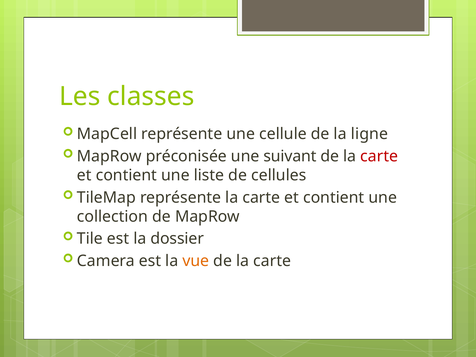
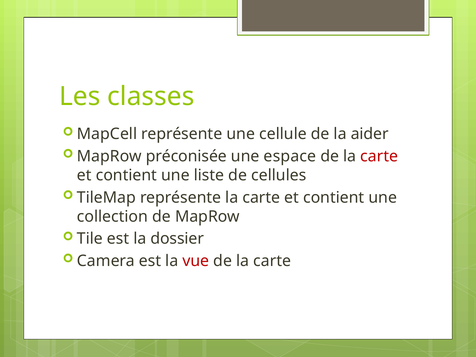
ligne: ligne -> aider
suivant: suivant -> espace
vue colour: orange -> red
